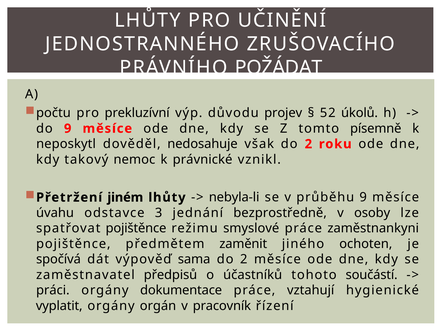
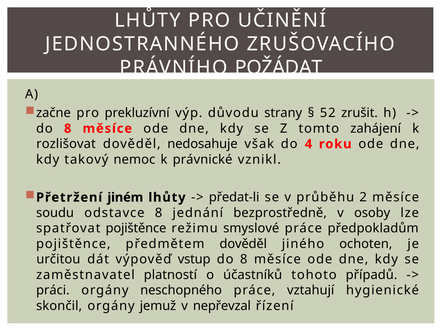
počtu: počtu -> začne
projev: projev -> strany
úkolů: úkolů -> zrušit
9 at (68, 128): 9 -> 8
písemně: písemně -> zahájení
neposkytl: neposkytl -> rozlišovat
však do 2: 2 -> 4
nebyla-li: nebyla-li -> předat-li
průběhu 9: 9 -> 2
úvahu: úvahu -> soudu
odstavce 3: 3 -> 8
zaměstnankyni: zaměstnankyni -> předpokladům
předmětem zaměnit: zaměnit -> dověděl
spočívá: spočívá -> určitou
sama: sama -> vstup
2 at (244, 259): 2 -> 8
předpisů: předpisů -> platností
součástí: součástí -> případů
dokumentace: dokumentace -> neschopného
vyplatit: vyplatit -> skončil
orgán: orgán -> jemuž
pracovník: pracovník -> nepřevzal
